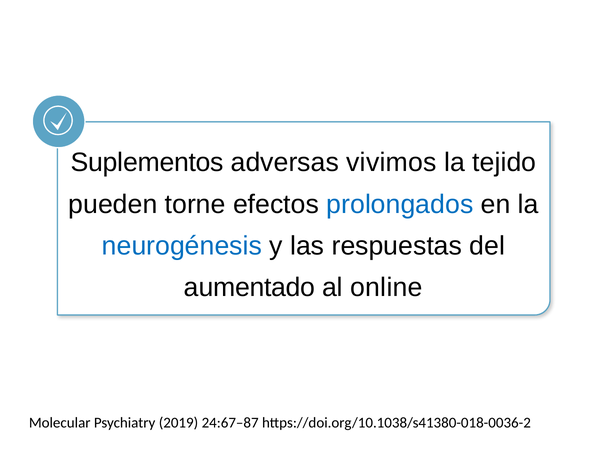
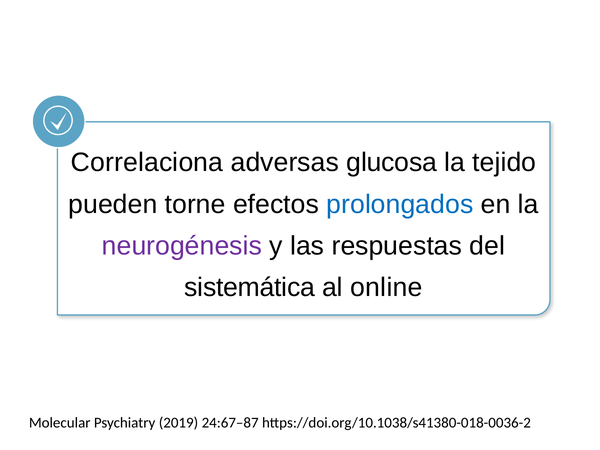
Suplementos: Suplementos -> Correlaciona
vivimos: vivimos -> glucosa
neurogénesis colour: blue -> purple
aumentado: aumentado -> sistemática
